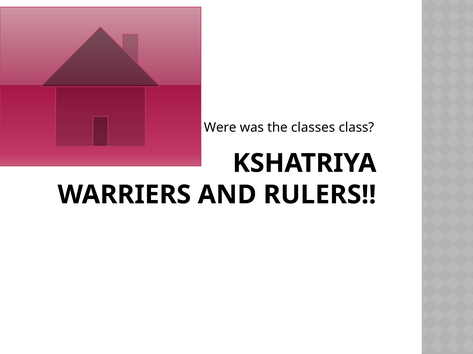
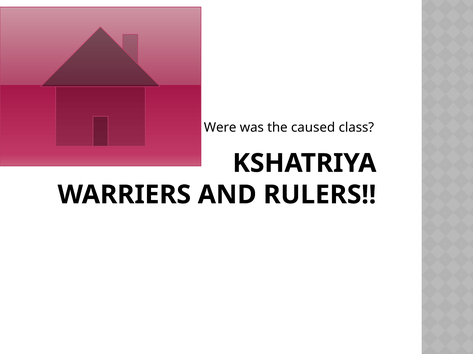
classes: classes -> caused
